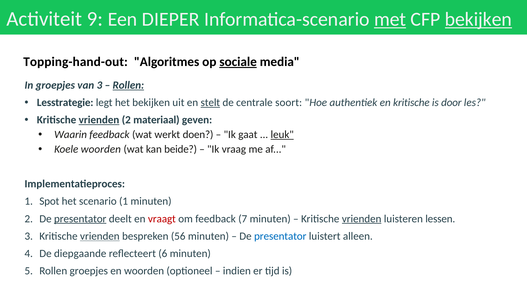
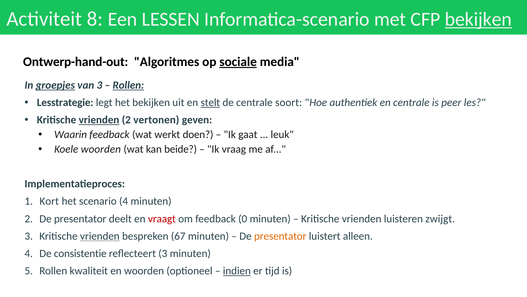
9: 9 -> 8
DIEPER: DIEPER -> LESSEN
met underline: present -> none
Topping-hand-out: Topping-hand-out -> Ontwerp-hand-out
groepjes at (55, 85) underline: none -> present
en kritische: kritische -> centrale
door: door -> peer
materiaal: materiaal -> vertonen
leuk underline: present -> none
Spot: Spot -> Kort
scenario 1: 1 -> 4
presentator at (80, 218) underline: present -> none
7: 7 -> 0
vrienden at (362, 218) underline: present -> none
lessen: lessen -> zwijgt
56: 56 -> 67
presentator at (280, 236) colour: blue -> orange
diepgaande: diepgaande -> consistentie
reflecteert 6: 6 -> 3
Rollen groepjes: groepjes -> kwaliteit
indien underline: none -> present
